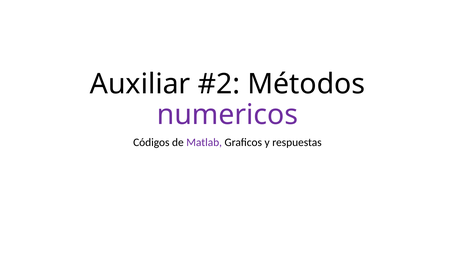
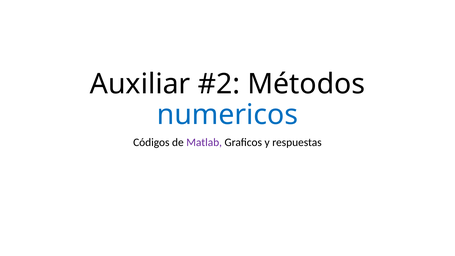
numericos colour: purple -> blue
